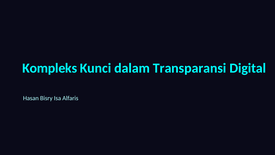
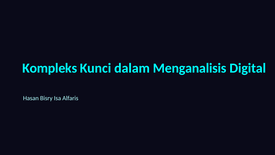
Transparansi: Transparansi -> Menganalisis
